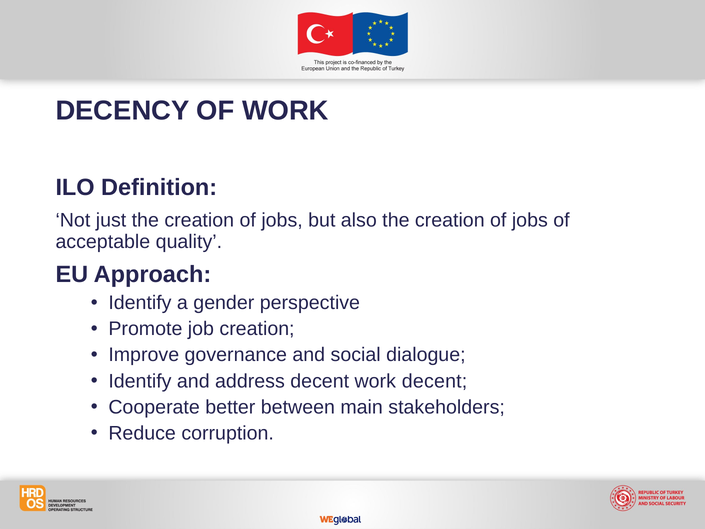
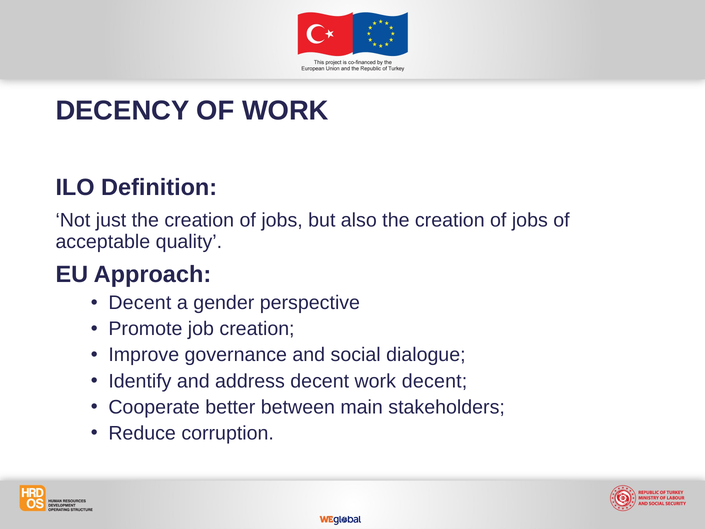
Identify at (140, 303): Identify -> Decent
